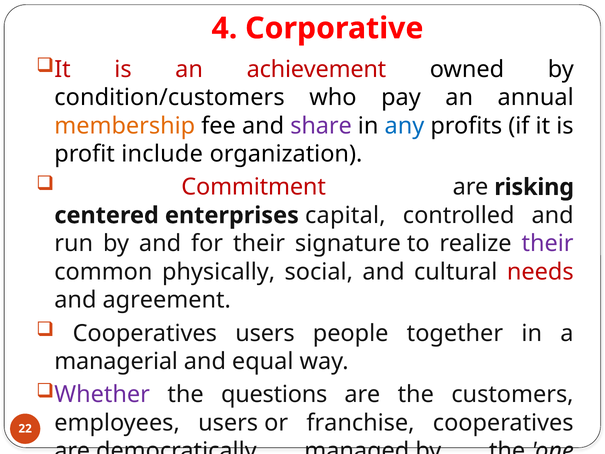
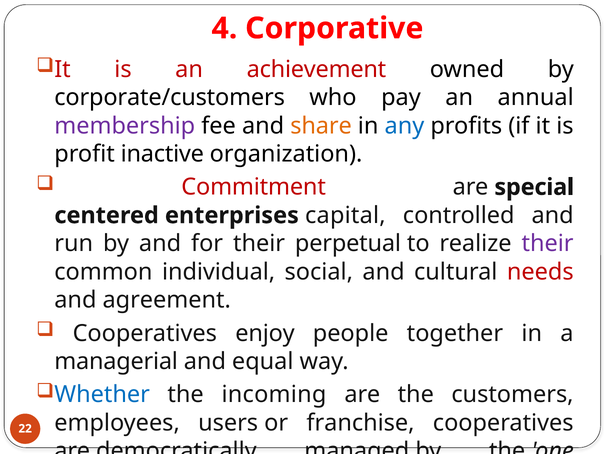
condition/customers: condition/customers -> corporate/customers
membership colour: orange -> purple
share colour: purple -> orange
include: include -> inactive
risking: risking -> special
signature: signature -> perpetual
physically: physically -> individual
Cooperatives users: users -> enjoy
Whether colour: purple -> blue
questions: questions -> incoming
